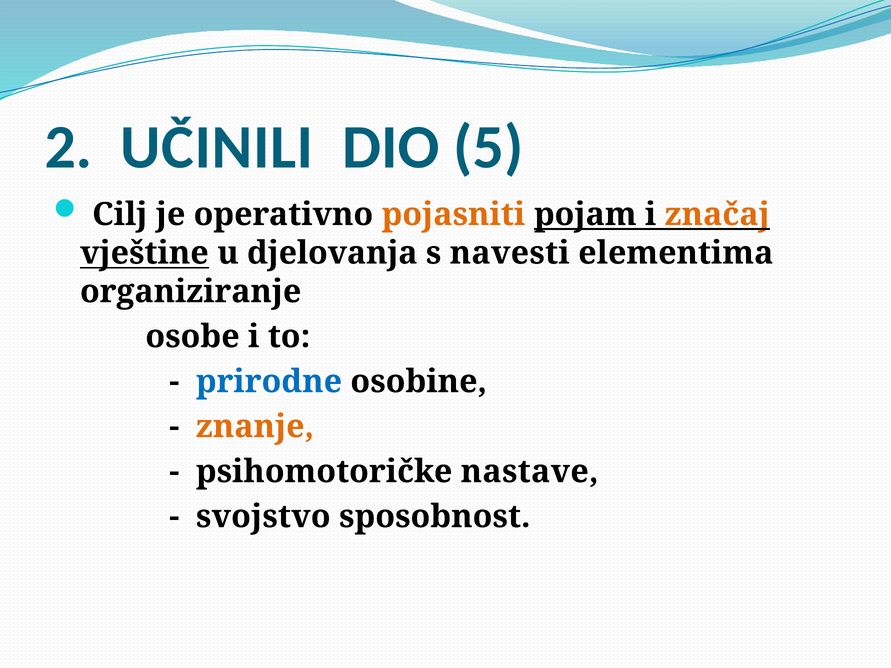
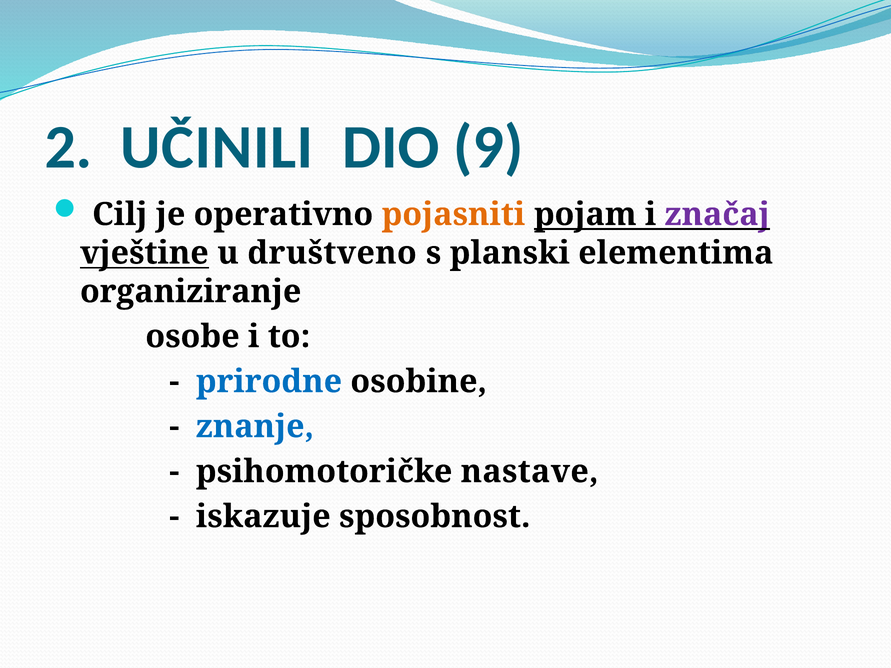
5: 5 -> 9
značaj colour: orange -> purple
djelovanja: djelovanja -> društveno
navesti: navesti -> planski
znanje colour: orange -> blue
svojstvo: svojstvo -> iskazuje
